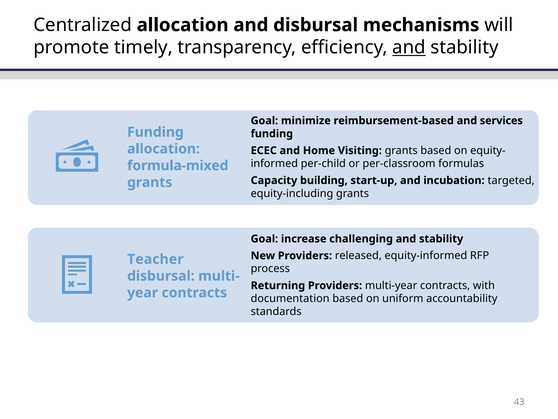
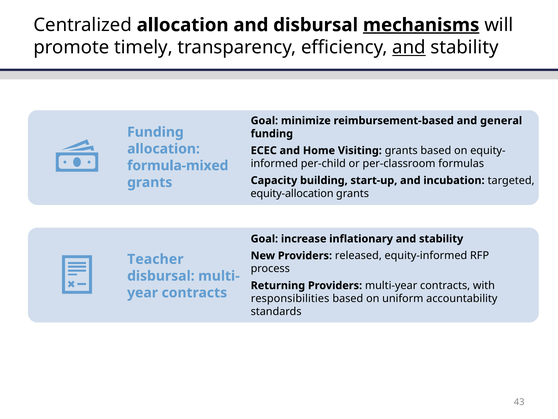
mechanisms underline: none -> present
services: services -> general
equity-including: equity-including -> equity-allocation
challenging: challenging -> inflationary
documentation: documentation -> responsibilities
